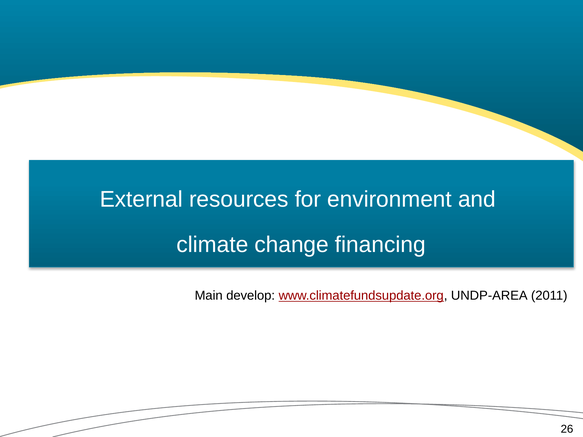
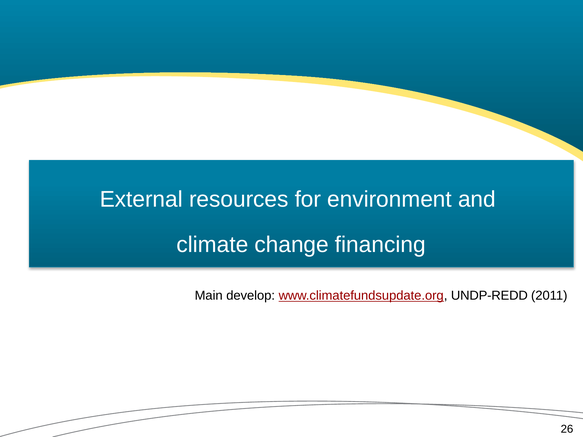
UNDP-AREA: UNDP-AREA -> UNDP-REDD
